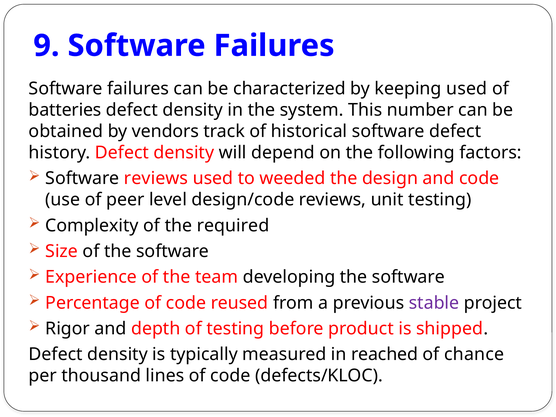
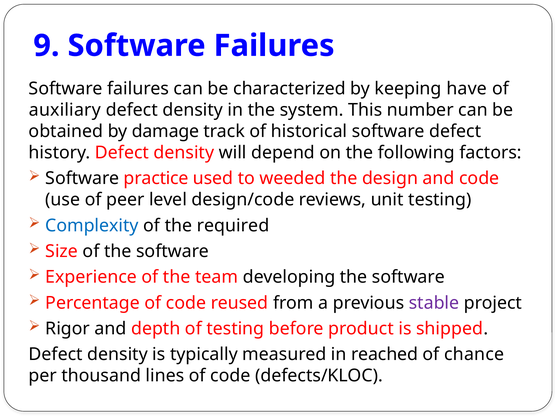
keeping used: used -> have
batteries: batteries -> auxiliary
vendors: vendors -> damage
Software reviews: reviews -> practice
Complexity colour: black -> blue
